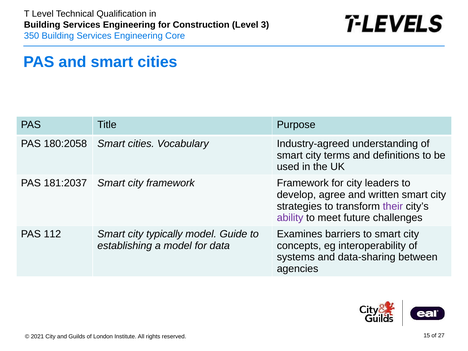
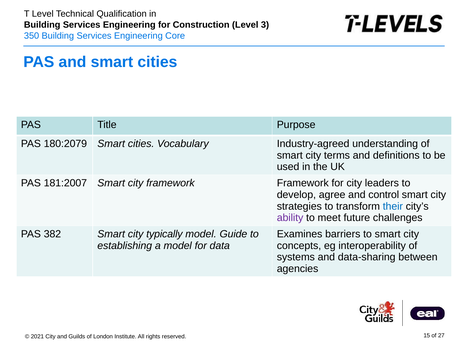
180:2058: 180:2058 -> 180:2079
181:2037: 181:2037 -> 181:2007
written: written -> control
their colour: purple -> blue
112: 112 -> 382
